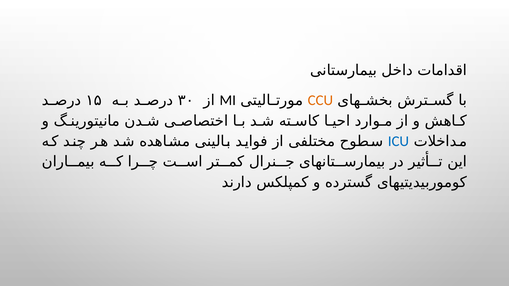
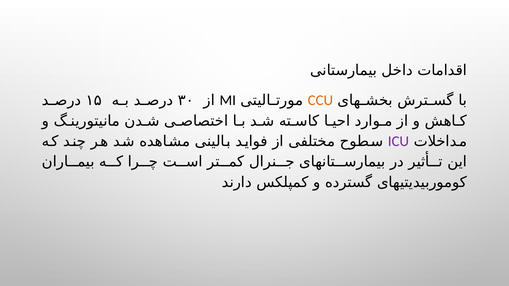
ICU colour: blue -> purple
